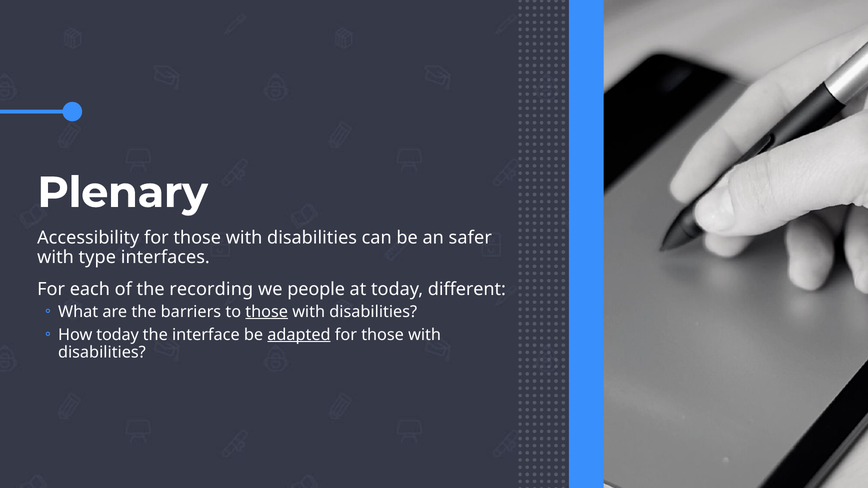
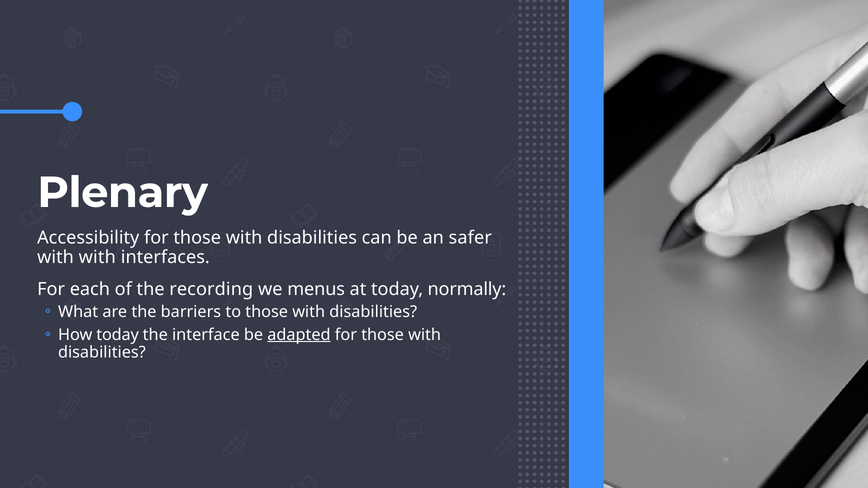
with type: type -> with
people: people -> menus
different: different -> normally
those at (267, 312) underline: present -> none
